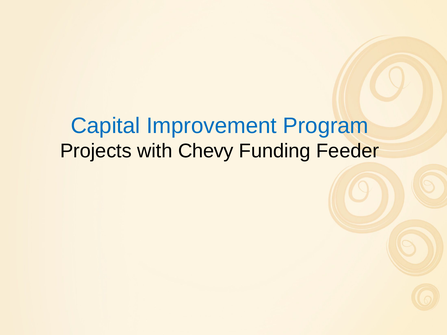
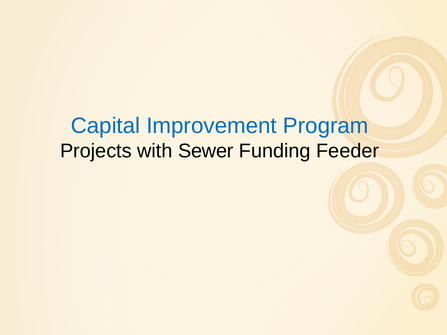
Chevy: Chevy -> Sewer
